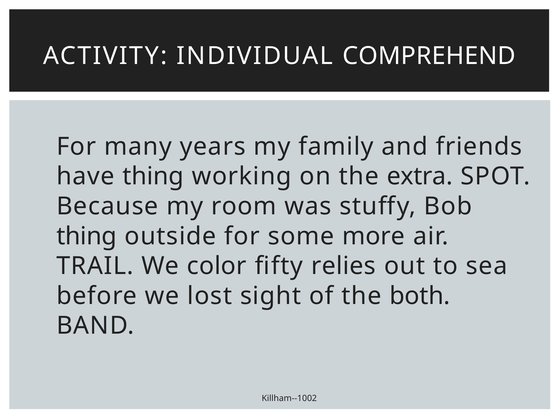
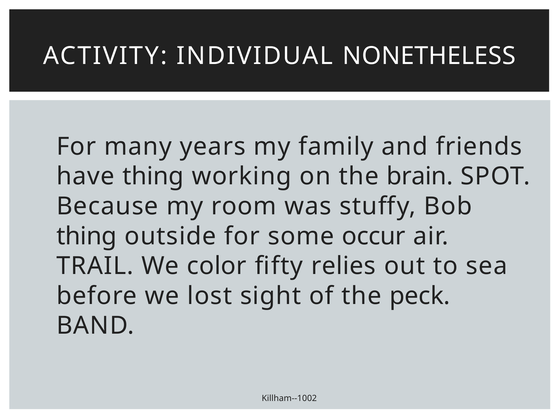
COMPREHEND: COMPREHEND -> NONETHELESS
extra: extra -> brain
more: more -> occur
both: both -> peck
